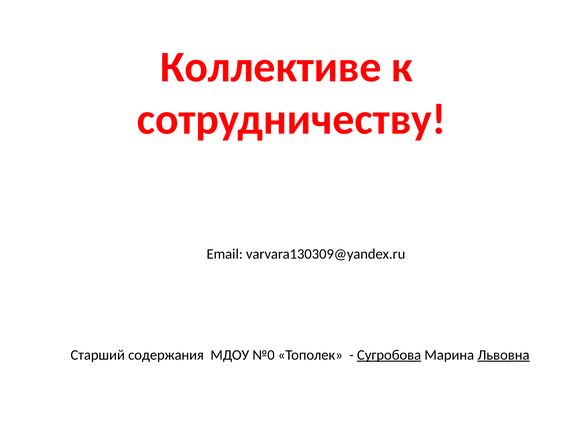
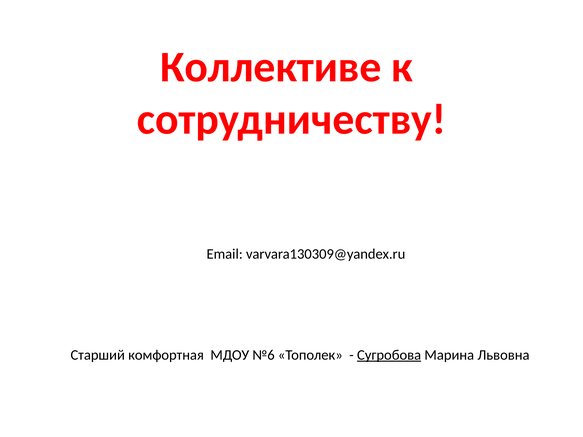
содержания: содержания -> комфортная
№0: №0 -> №6
Львовна underline: present -> none
